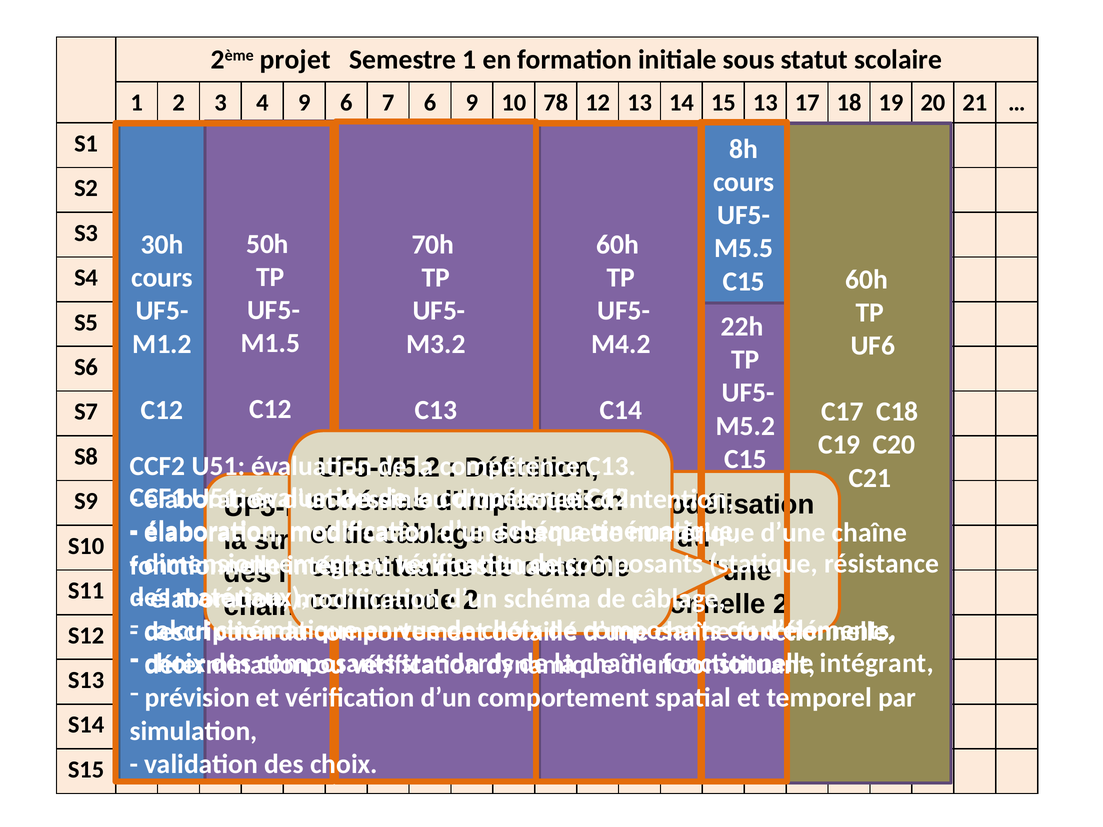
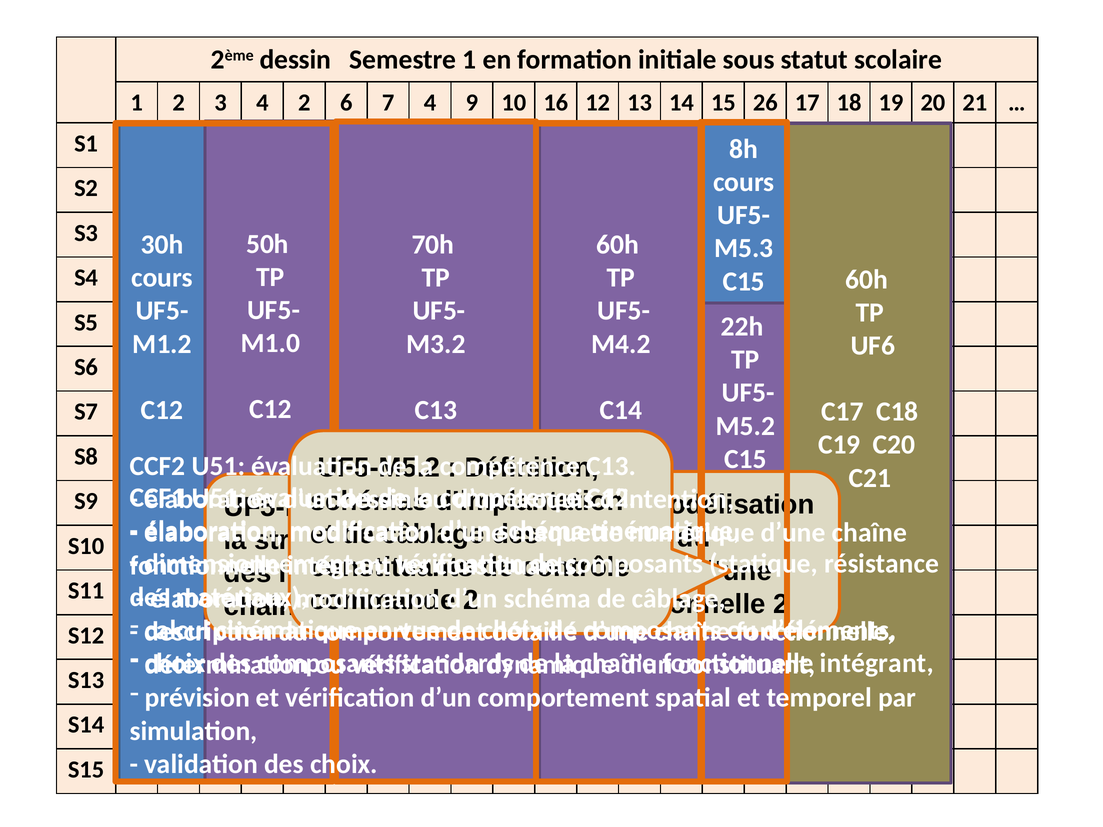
2ème projet: projet -> dessin
4 9: 9 -> 2
7 6: 6 -> 4
78: 78 -> 16
15 13: 13 -> 26
M5.5: M5.5 -> M5.3
M1.5: M1.5 -> M1.0
